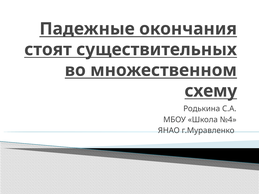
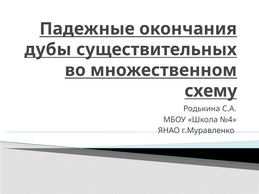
стоят: стоят -> дубы
